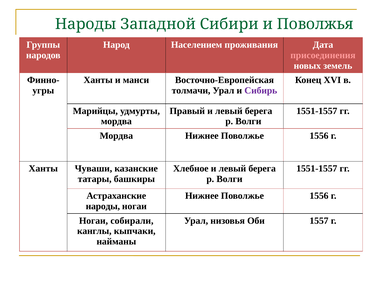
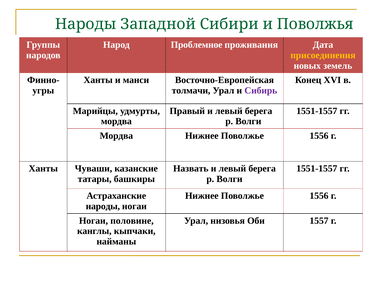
Населением: Населением -> Проблемное
присоединения colour: pink -> yellow
Хлебное: Хлебное -> Назвать
собирали: собирали -> половине
